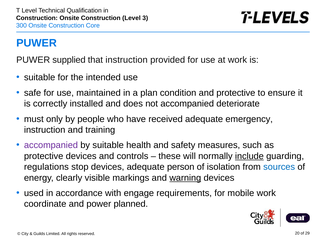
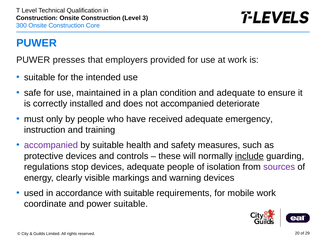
supplied: supplied -> presses
that instruction: instruction -> employers
and protective: protective -> adequate
adequate person: person -> people
sources colour: blue -> purple
warning underline: present -> none
with engage: engage -> suitable
power planned: planned -> suitable
